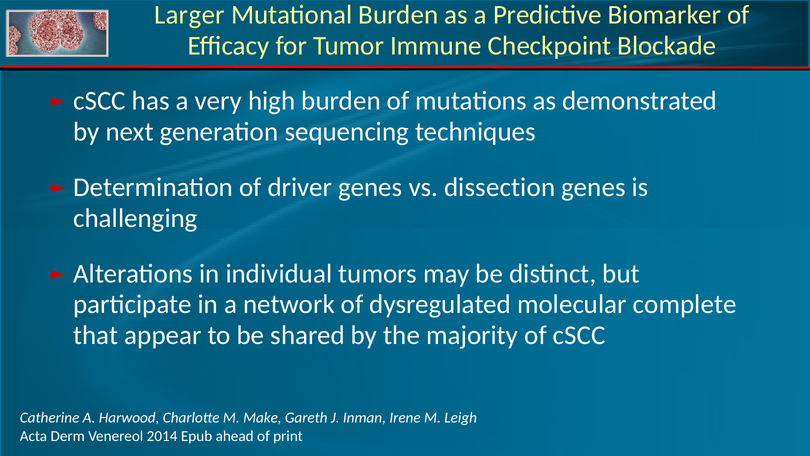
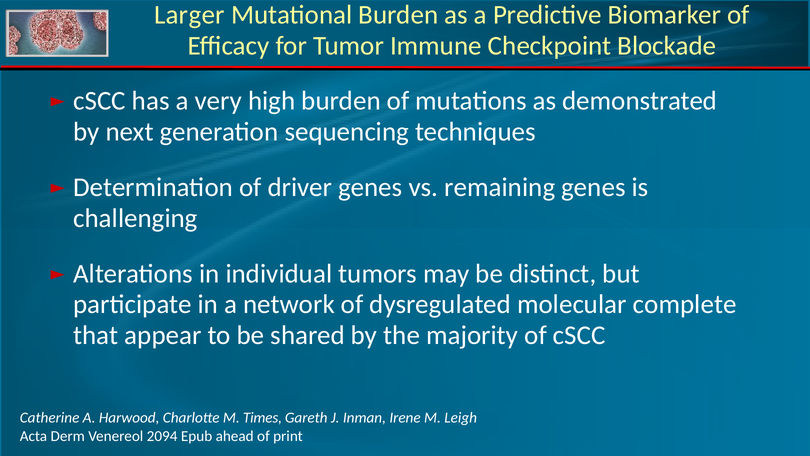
dissection: dissection -> remaining
Make: Make -> Times
2014: 2014 -> 2094
